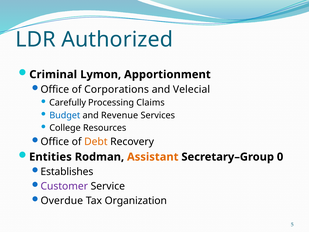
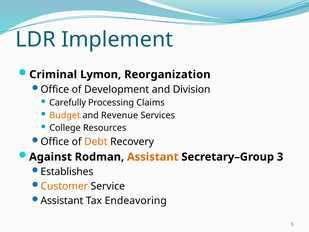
Authorized: Authorized -> Implement
Apportionment: Apportionment -> Reorganization
Corporations: Corporations -> Development
Velecial: Velecial -> Division
Budget colour: blue -> orange
Entities: Entities -> Against
0: 0 -> 3
Customer colour: purple -> orange
Overdue at (62, 200): Overdue -> Assistant
Organization: Organization -> Endeavoring
